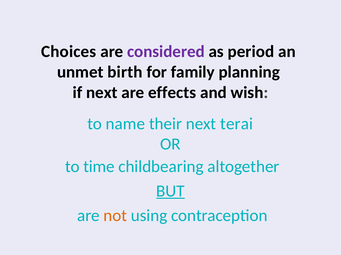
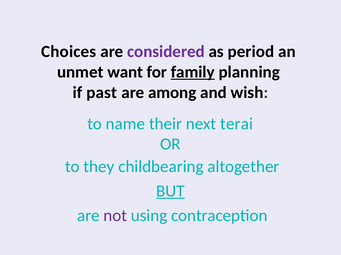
birth: birth -> want
family underline: none -> present
if next: next -> past
effects: effects -> among
time: time -> they
not colour: orange -> purple
